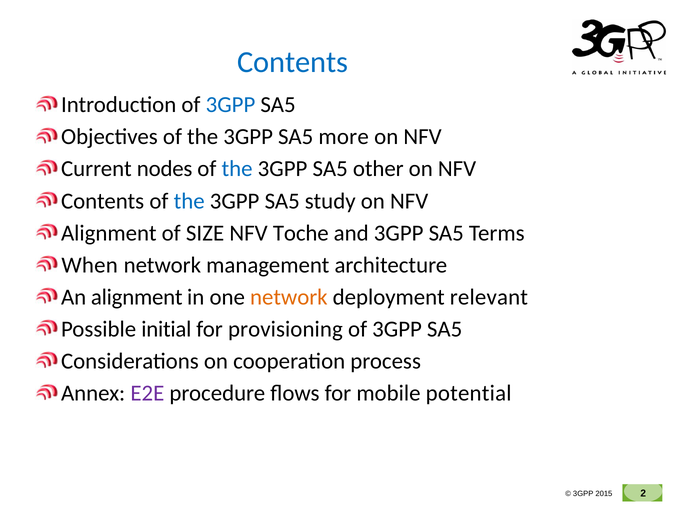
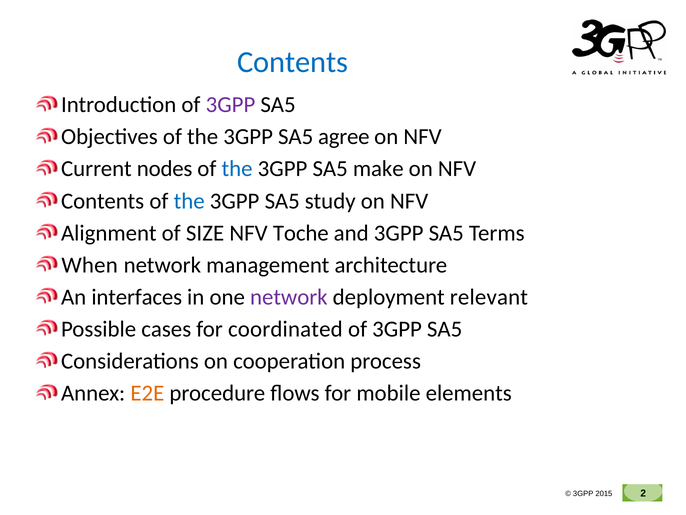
3GPP at (230, 105) colour: blue -> purple
more: more -> agree
other: other -> make
An alignment: alignment -> interfaces
network at (289, 297) colour: orange -> purple
initial: initial -> cases
provisioning: provisioning -> coordinated
E2E colour: purple -> orange
potential: potential -> elements
